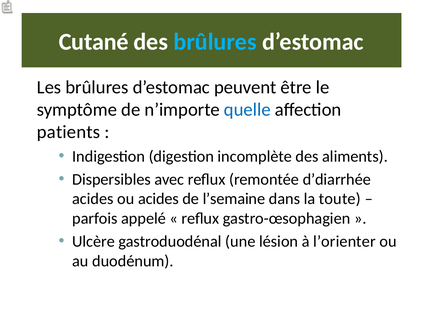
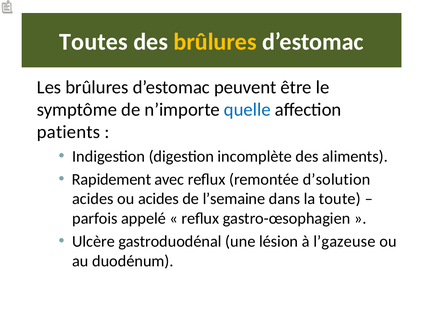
Cutané: Cutané -> Toutes
brûlures at (215, 42) colour: light blue -> yellow
Dispersibles: Dispersibles -> Rapidement
d’diarrhée: d’diarrhée -> d’solution
l’orienter: l’orienter -> l’gazeuse
